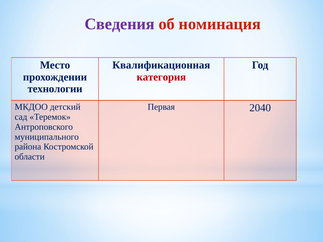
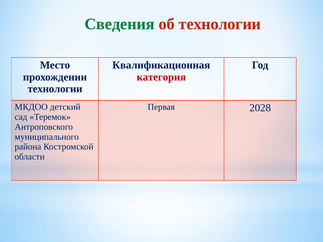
Сведения colour: purple -> green
об номинация: номинация -> технологии
2040: 2040 -> 2028
